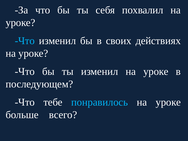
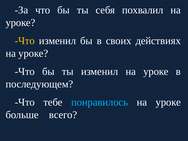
Что at (25, 41) colour: light blue -> yellow
